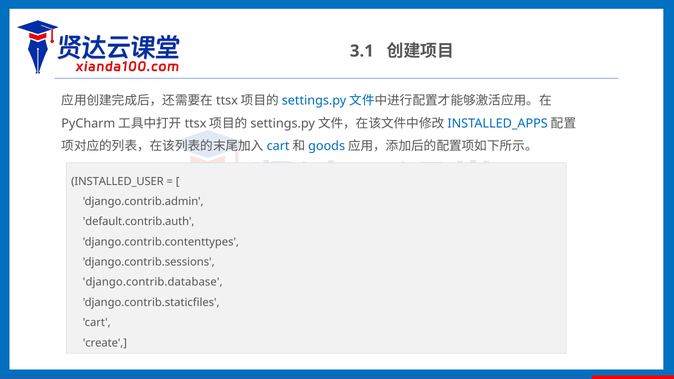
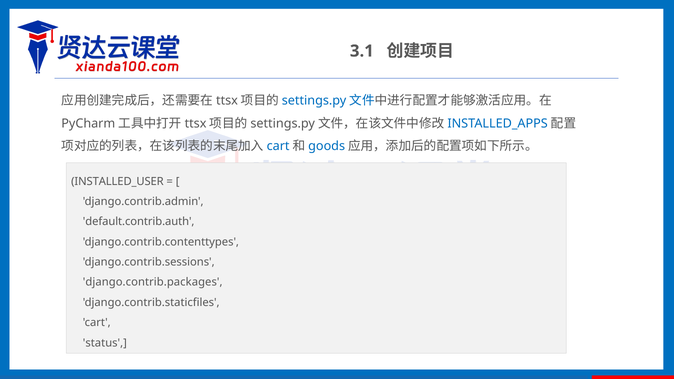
django.contrib.database: django.contrib.database -> django.contrib.packages
create: create -> status
